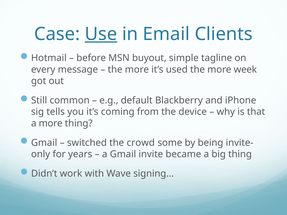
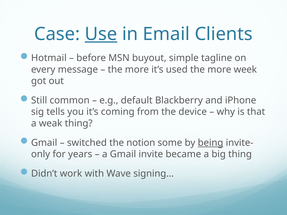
a more: more -> weak
crowd: crowd -> notion
being underline: none -> present
